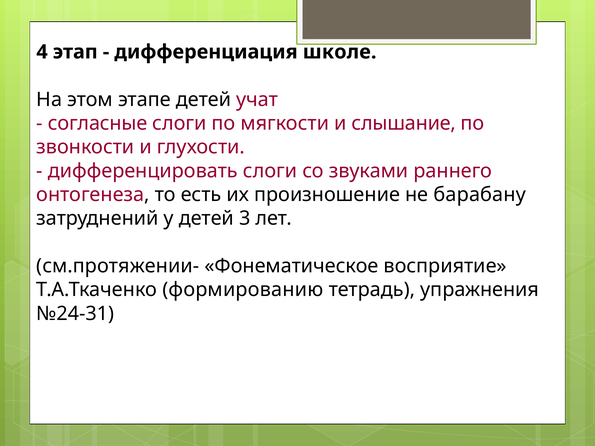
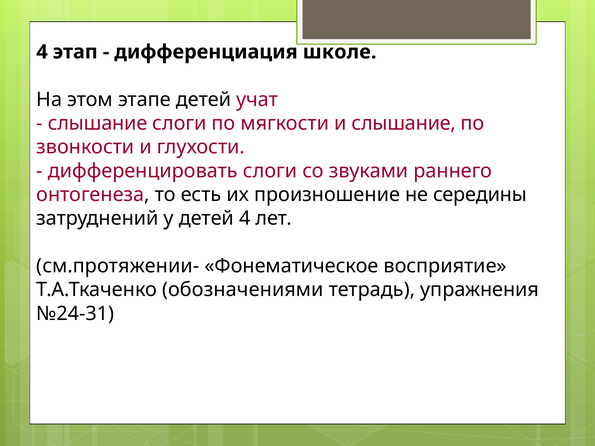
согласные at (98, 123): согласные -> слышание
барабану: барабану -> середины
детей 3: 3 -> 4
формированию: формированию -> обозначениями
